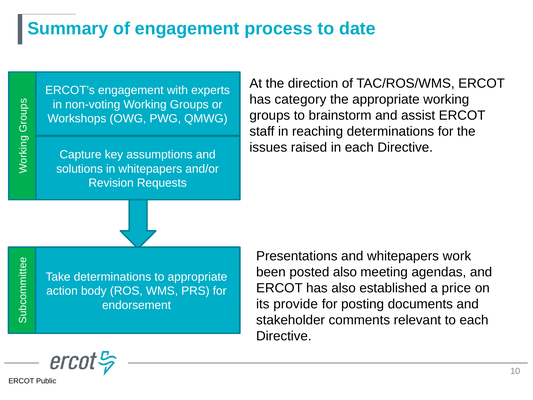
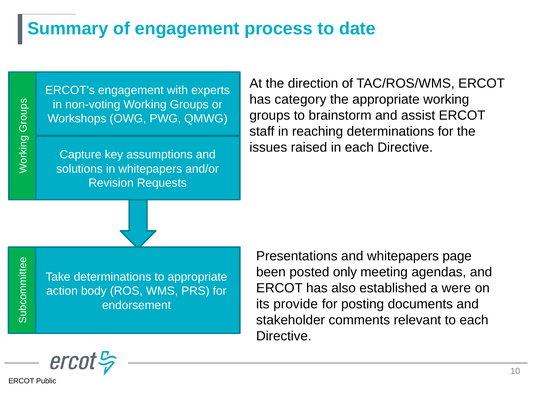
work: work -> page
posted also: also -> only
price: price -> were
